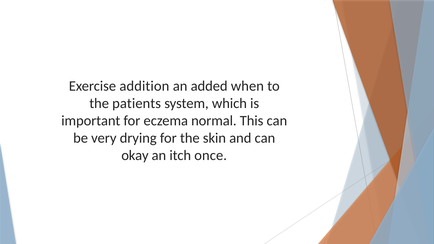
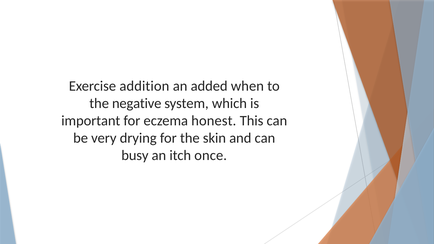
patients: patients -> negative
normal: normal -> honest
okay: okay -> busy
